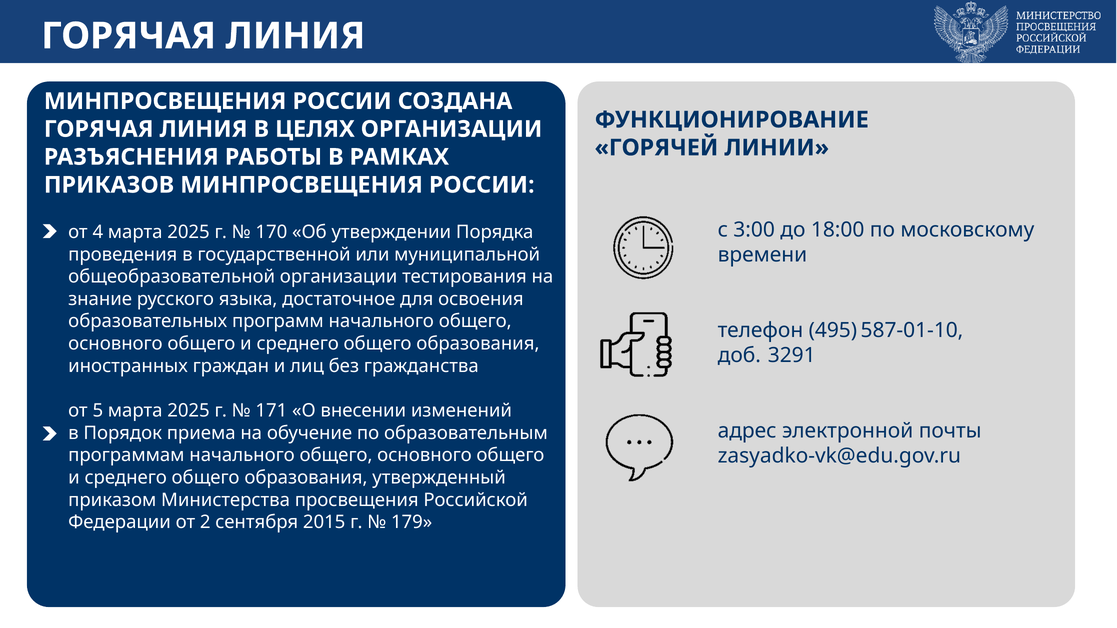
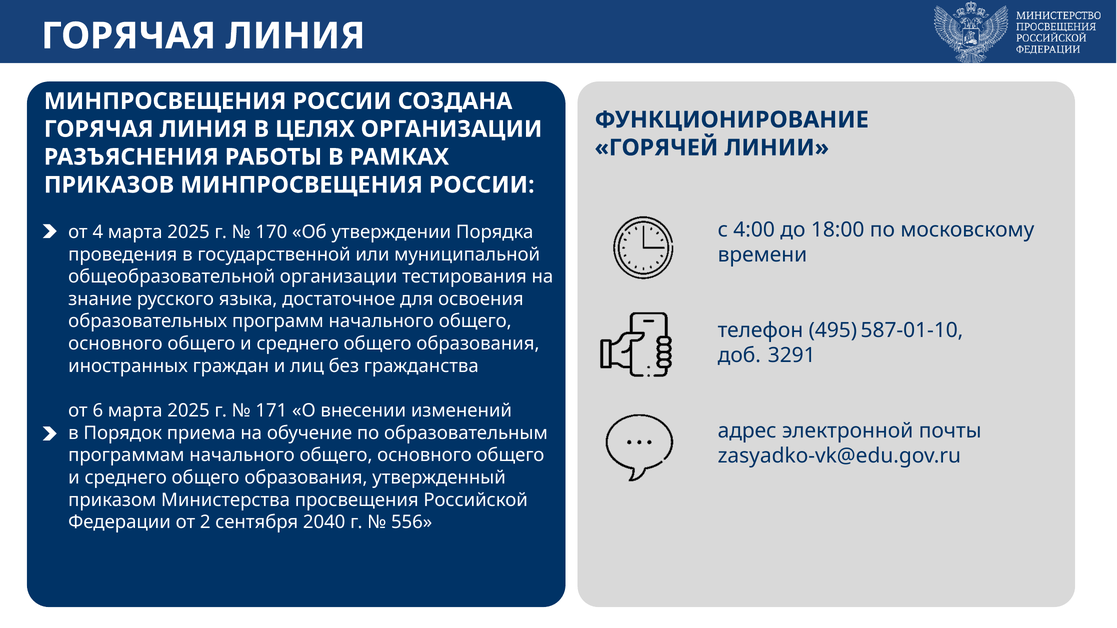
3:00: 3:00 -> 4:00
5: 5 -> 6
2015: 2015 -> 2040
179: 179 -> 556
